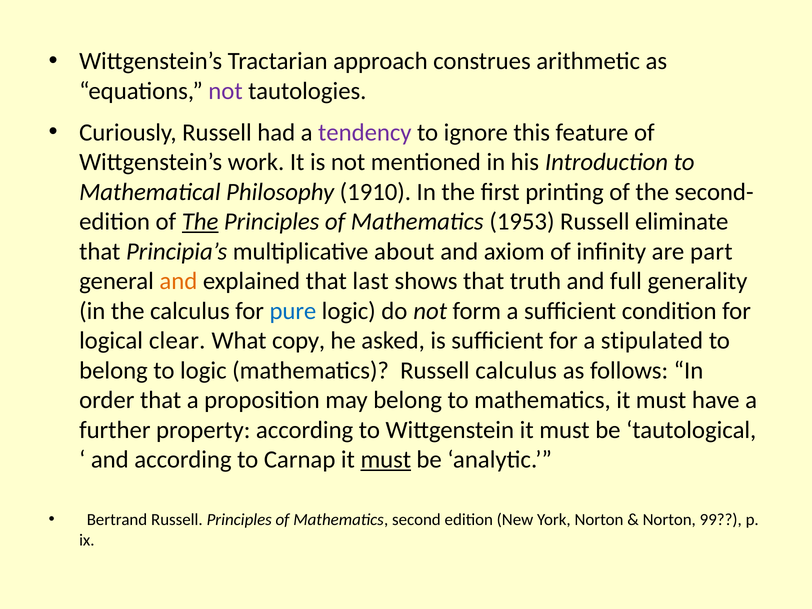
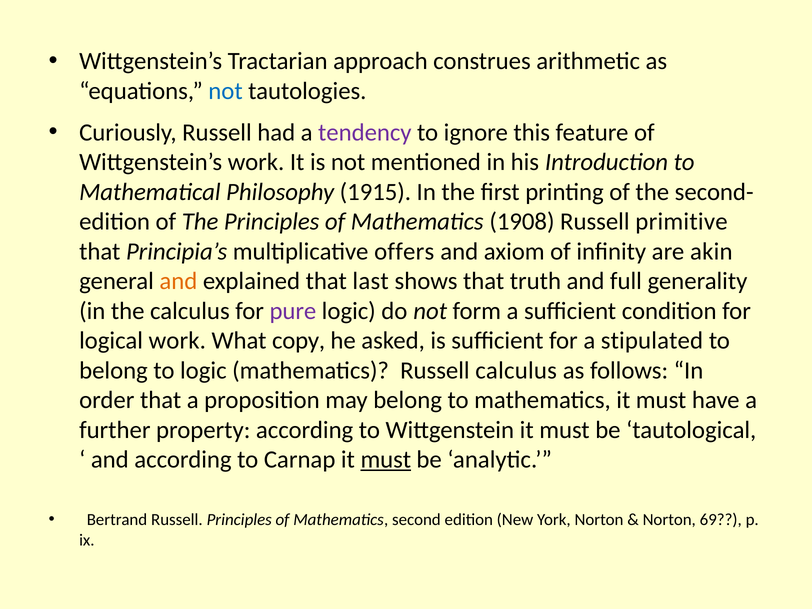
not at (226, 91) colour: purple -> blue
1910: 1910 -> 1915
The at (200, 222) underline: present -> none
1953: 1953 -> 1908
eliminate: eliminate -> primitive
about: about -> offers
part: part -> akin
pure colour: blue -> purple
logical clear: clear -> work
99: 99 -> 69
